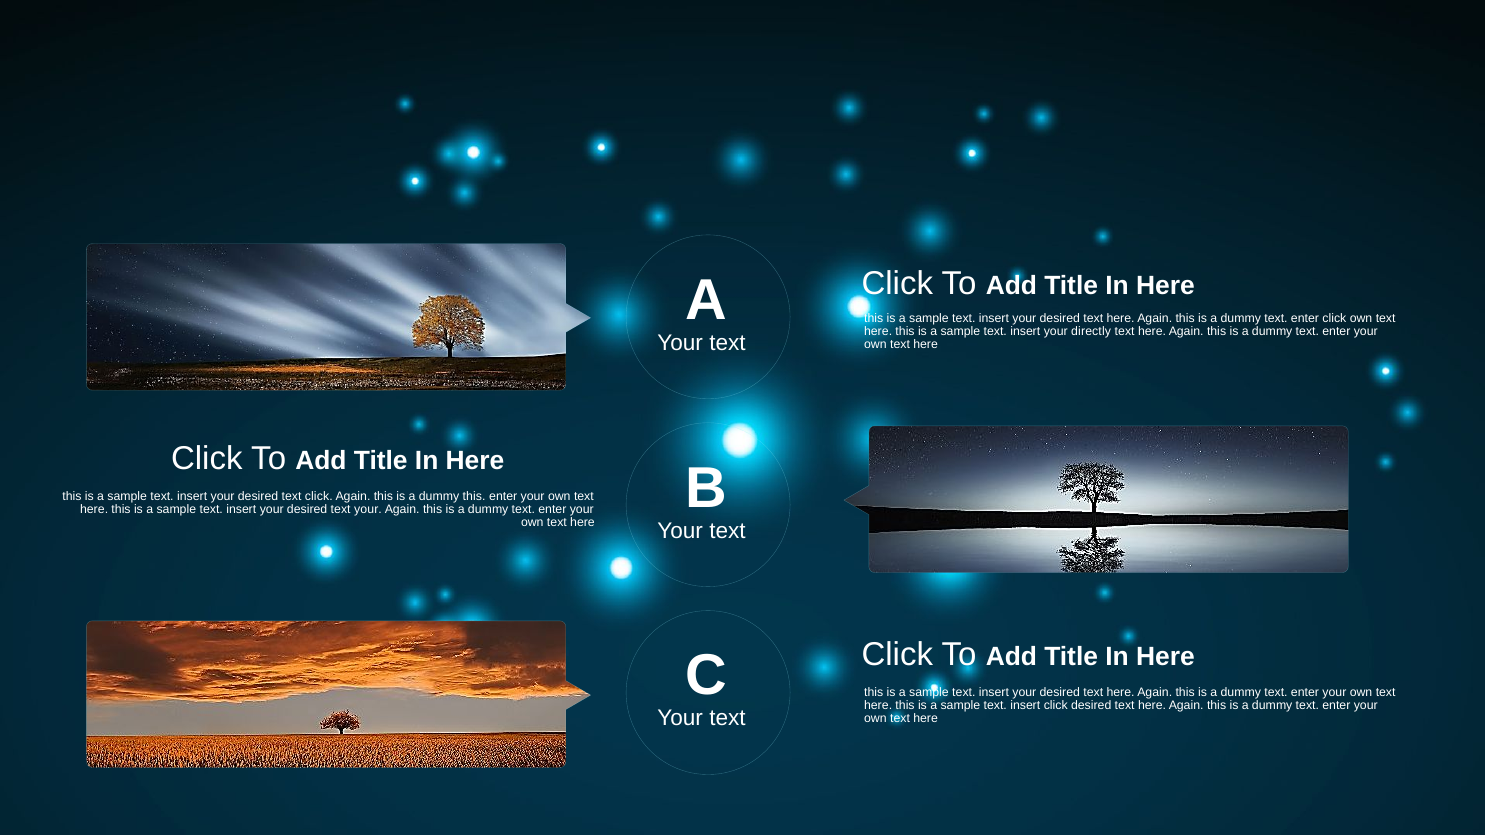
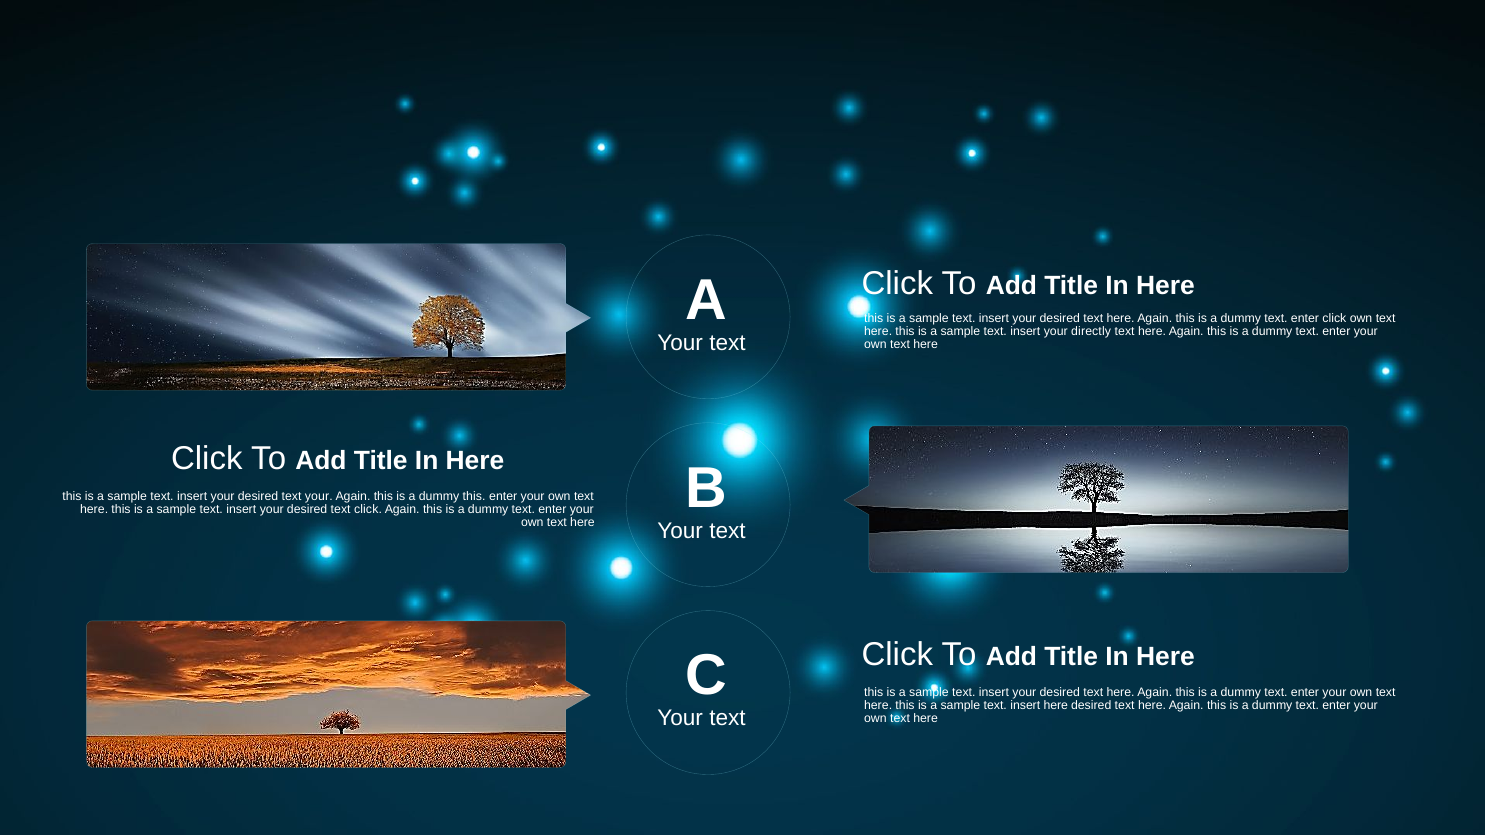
text click: click -> your
text your: your -> click
insert click: click -> here
